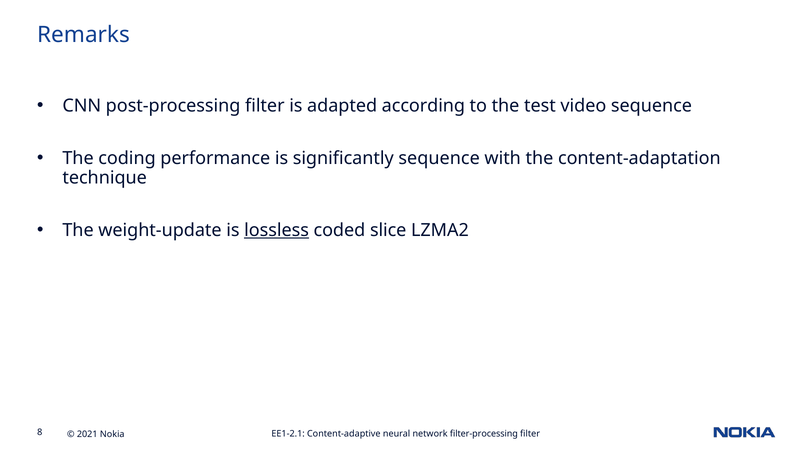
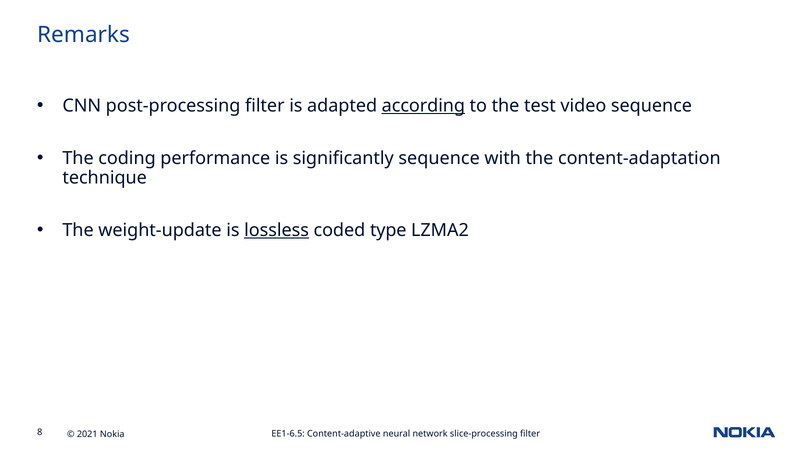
according underline: none -> present
slice: slice -> type
EE1-2.1: EE1-2.1 -> EE1-6.5
filter-processing: filter-processing -> slice-processing
